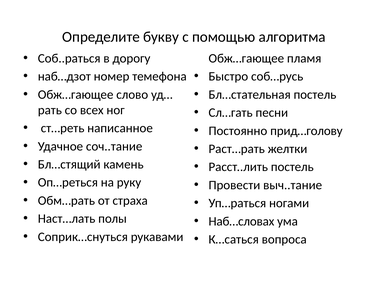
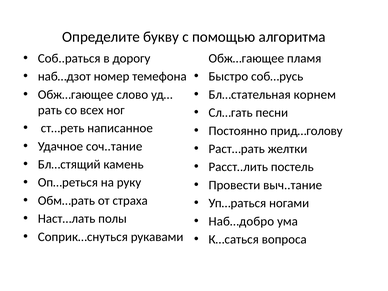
Бл…стательная постель: постель -> корнем
Наб…словах: Наб…словах -> Наб…добро
